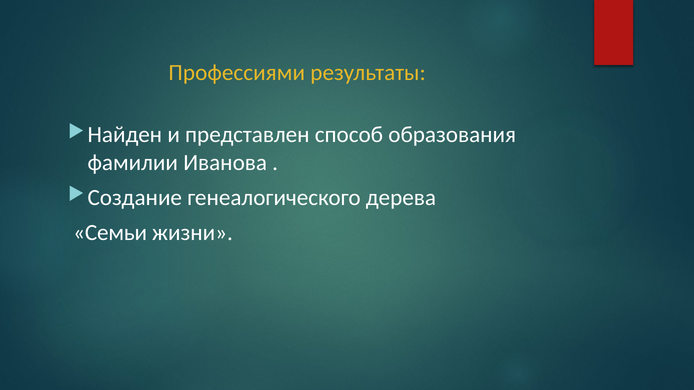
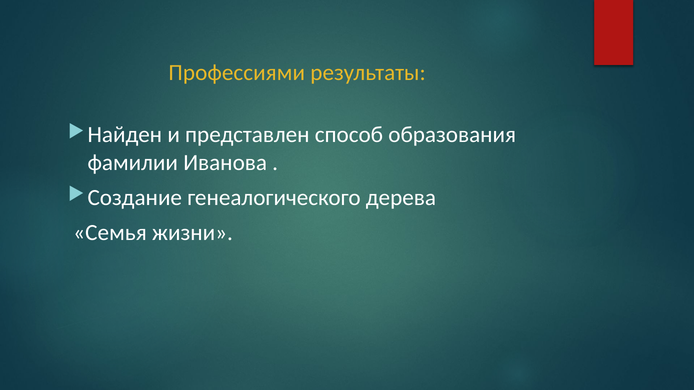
Семьи: Семьи -> Семья
